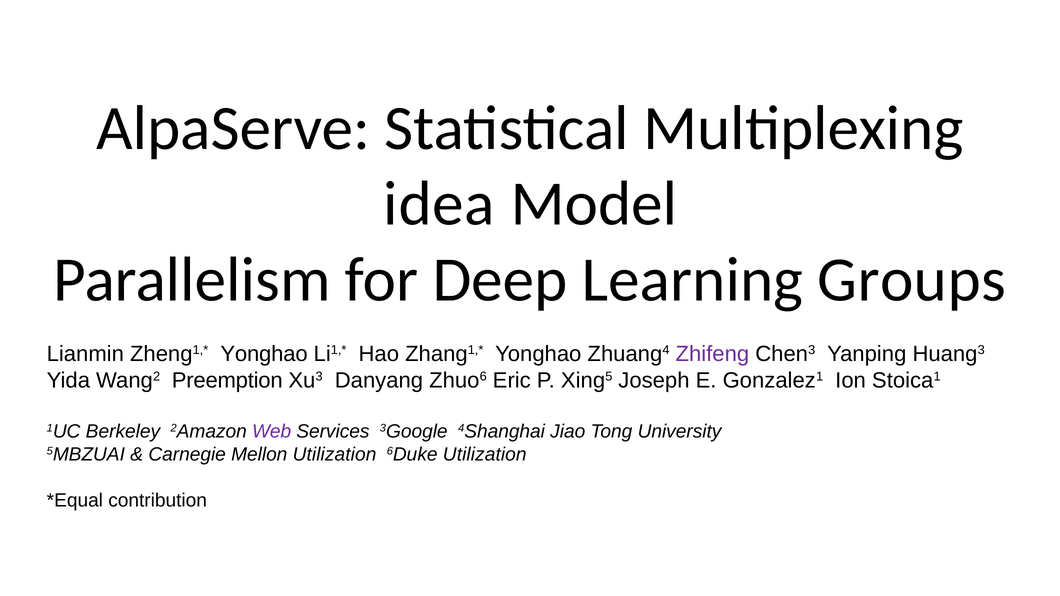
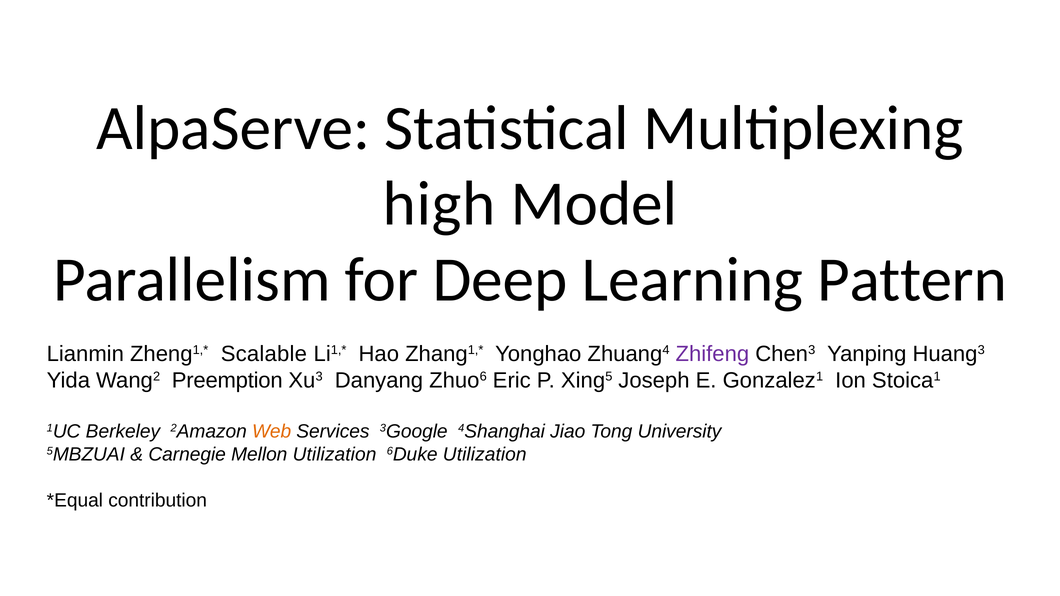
idea: idea -> high
Groups: Groups -> Pattern
Yonghao at (264, 354): Yonghao -> Scalable
Web colour: purple -> orange
